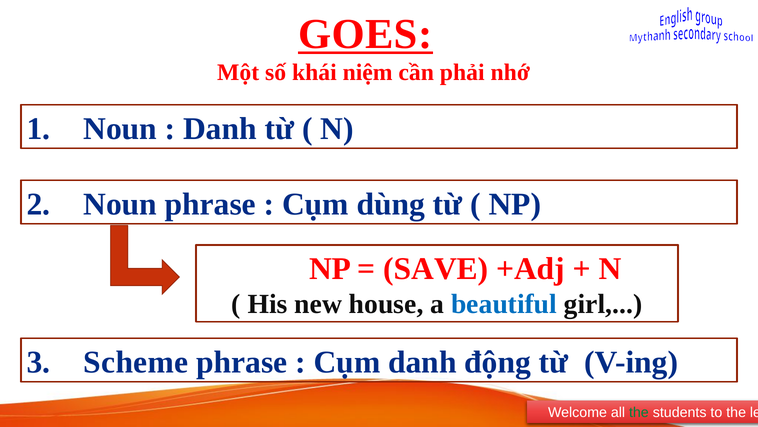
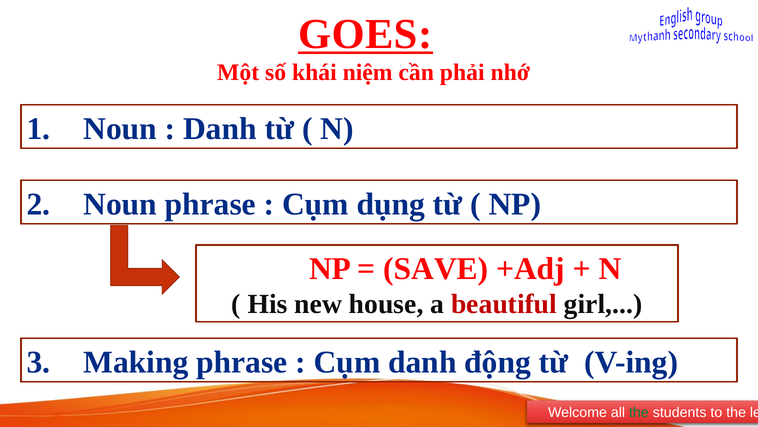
dùng: dùng -> dụng
beautiful colour: blue -> red
Scheme: Scheme -> Making
